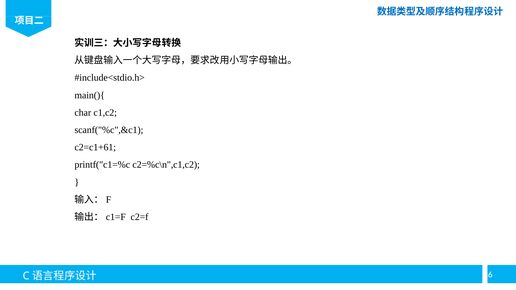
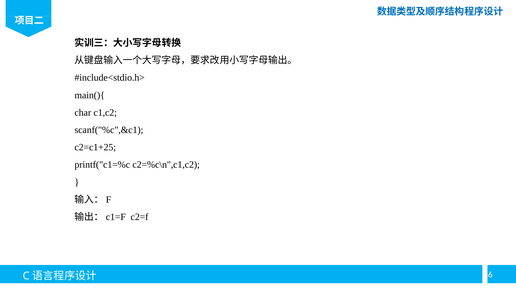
c2=c1+61: c2=c1+61 -> c2=c1+25
